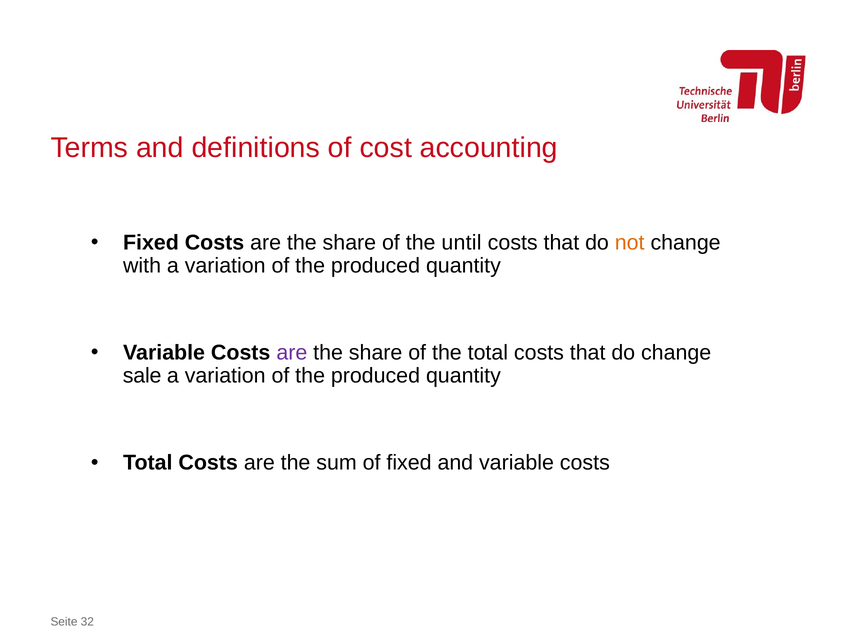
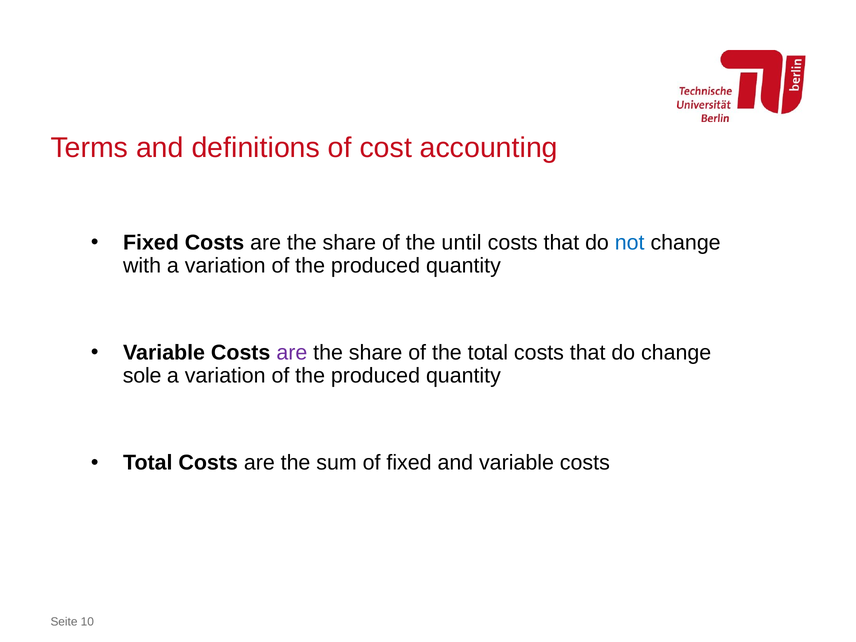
not colour: orange -> blue
sale: sale -> sole
32: 32 -> 10
